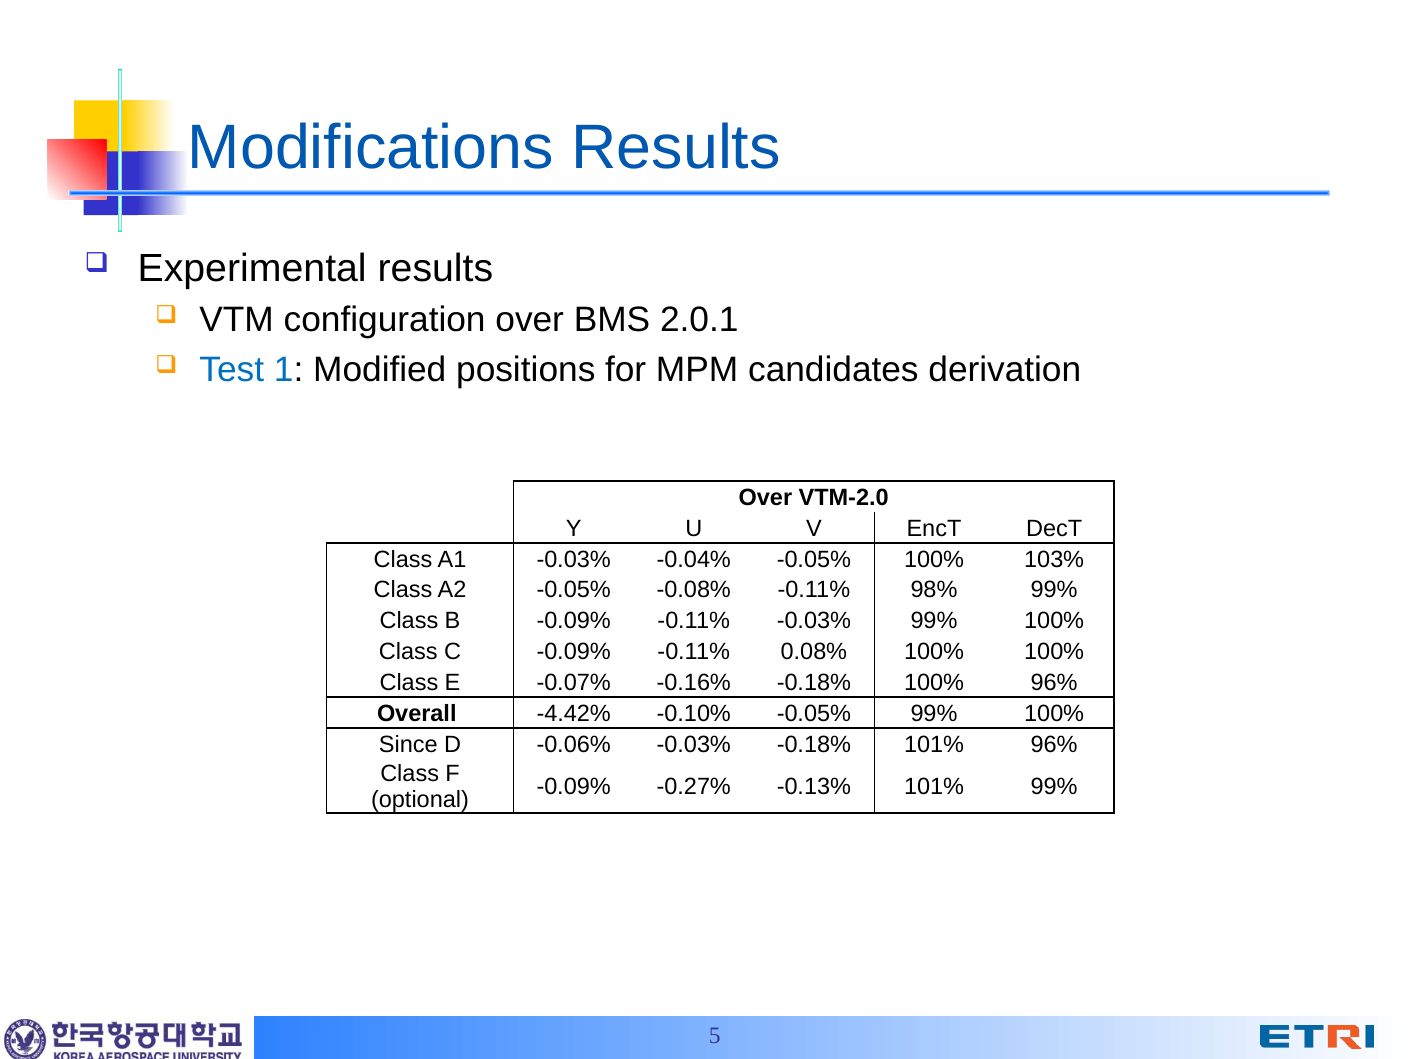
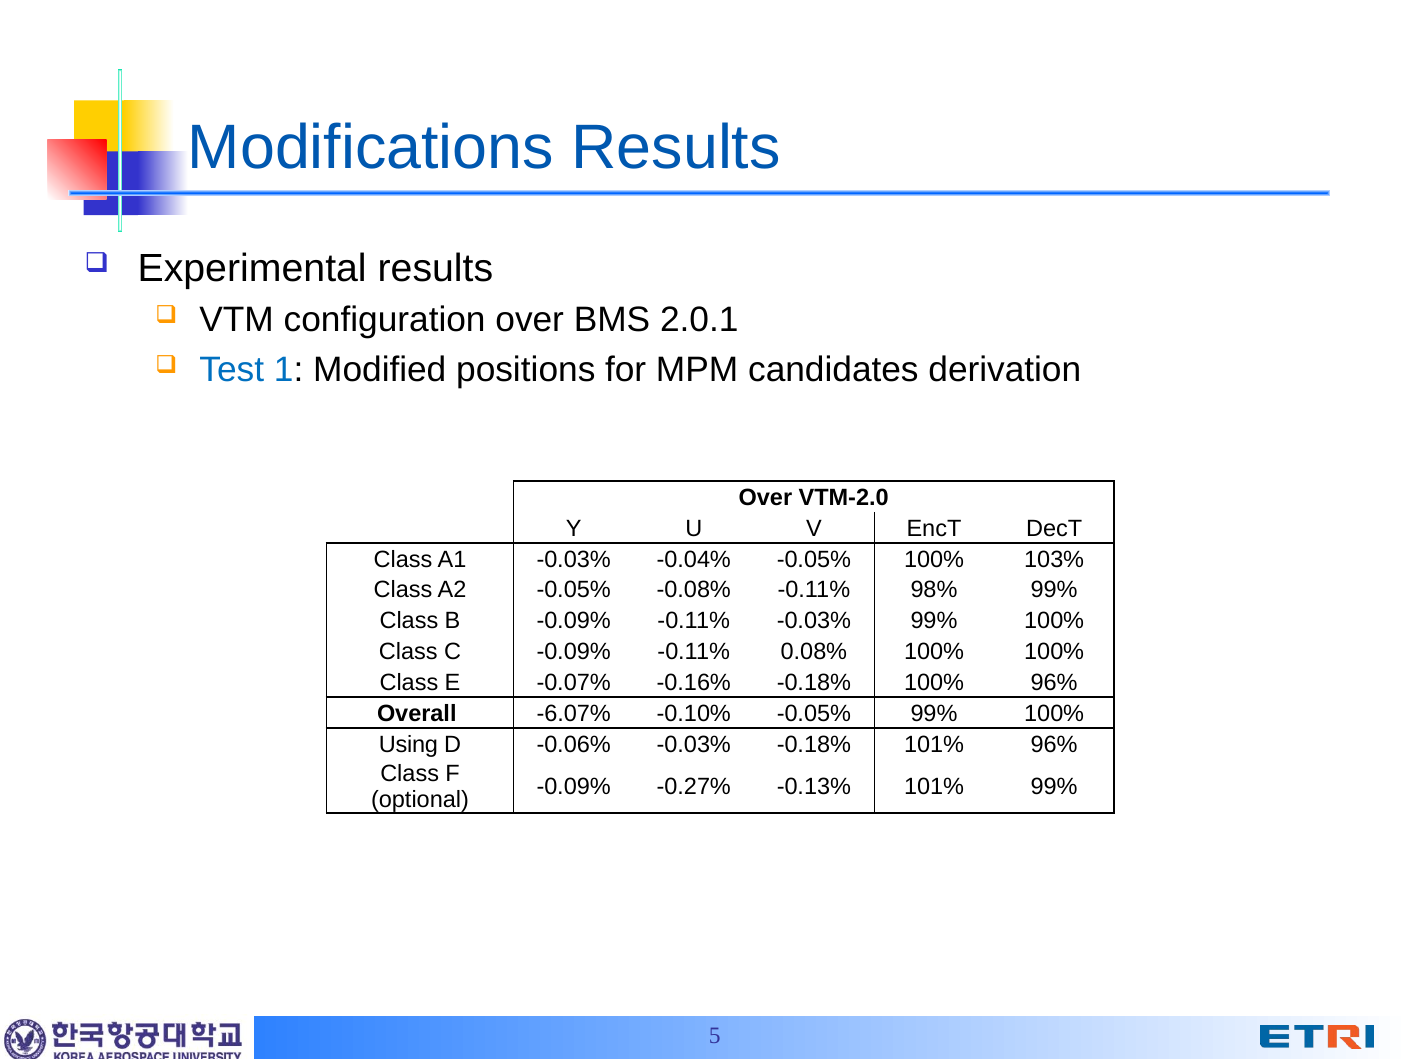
-4.42%: -4.42% -> -6.07%
Since: Since -> Using
